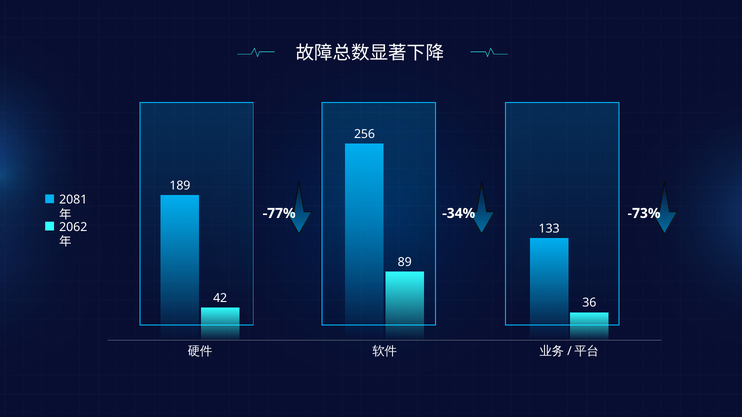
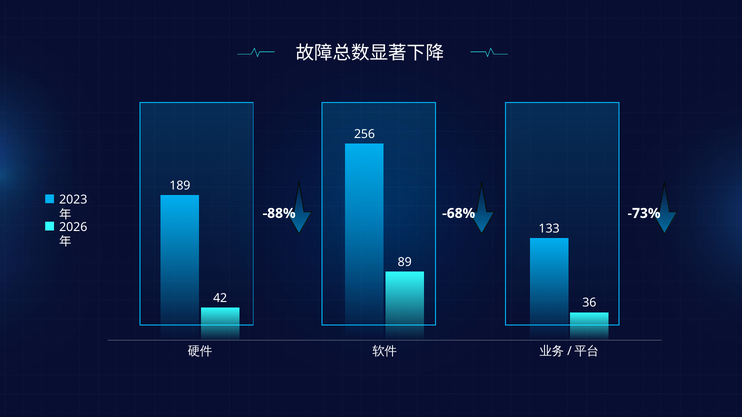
2081: 2081 -> 2023
-77%: -77% -> -88%
-34%: -34% -> -68%
2062: 2062 -> 2026
